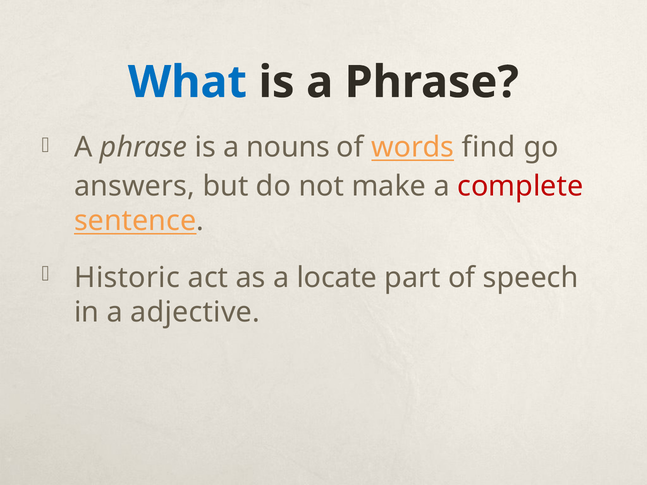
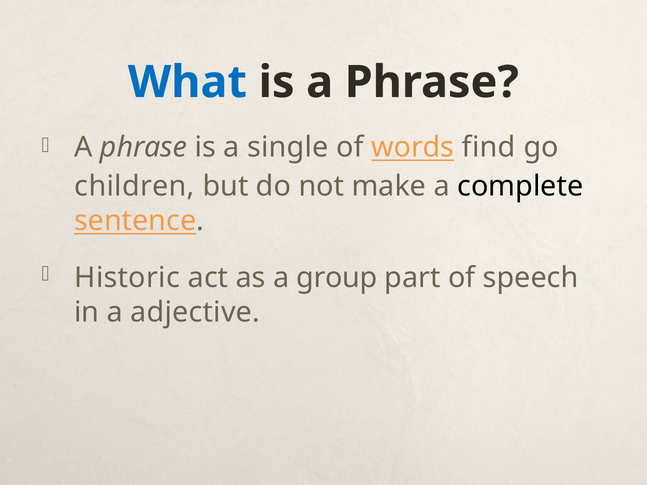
nouns: nouns -> single
answers: answers -> children
complete colour: red -> black
locate: locate -> group
